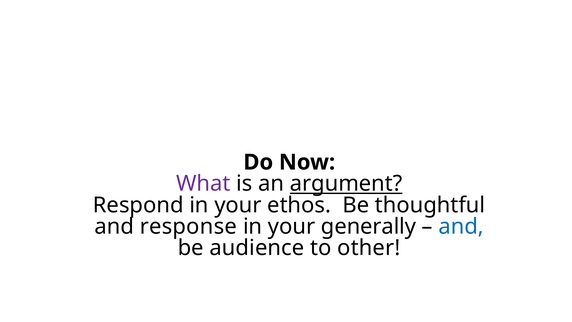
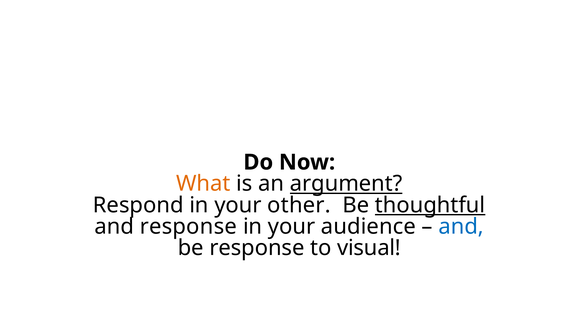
What colour: purple -> orange
ethos: ethos -> other
thoughtful underline: none -> present
generally: generally -> audience
be audience: audience -> response
other: other -> visual
